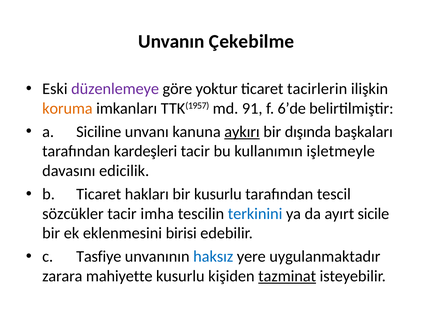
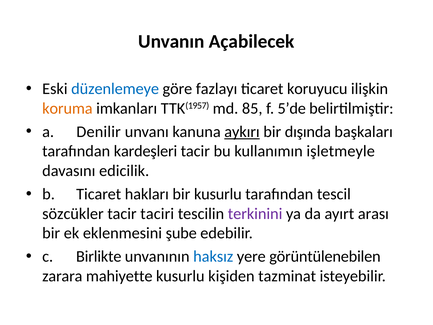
Çekebilme: Çekebilme -> Açabilecek
düzenlemeye colour: purple -> blue
yoktur: yoktur -> fazlayı
tacirlerin: tacirlerin -> koruyucu
91: 91 -> 85
6’de: 6’de -> 5’de
Siciline: Siciline -> Denilir
imha: imha -> taciri
terkinini colour: blue -> purple
sicile: sicile -> arası
birisi: birisi -> şube
Tasfiye: Tasfiye -> Birlikte
uygulanmaktadır: uygulanmaktadır -> görüntülenebilen
tazminat underline: present -> none
